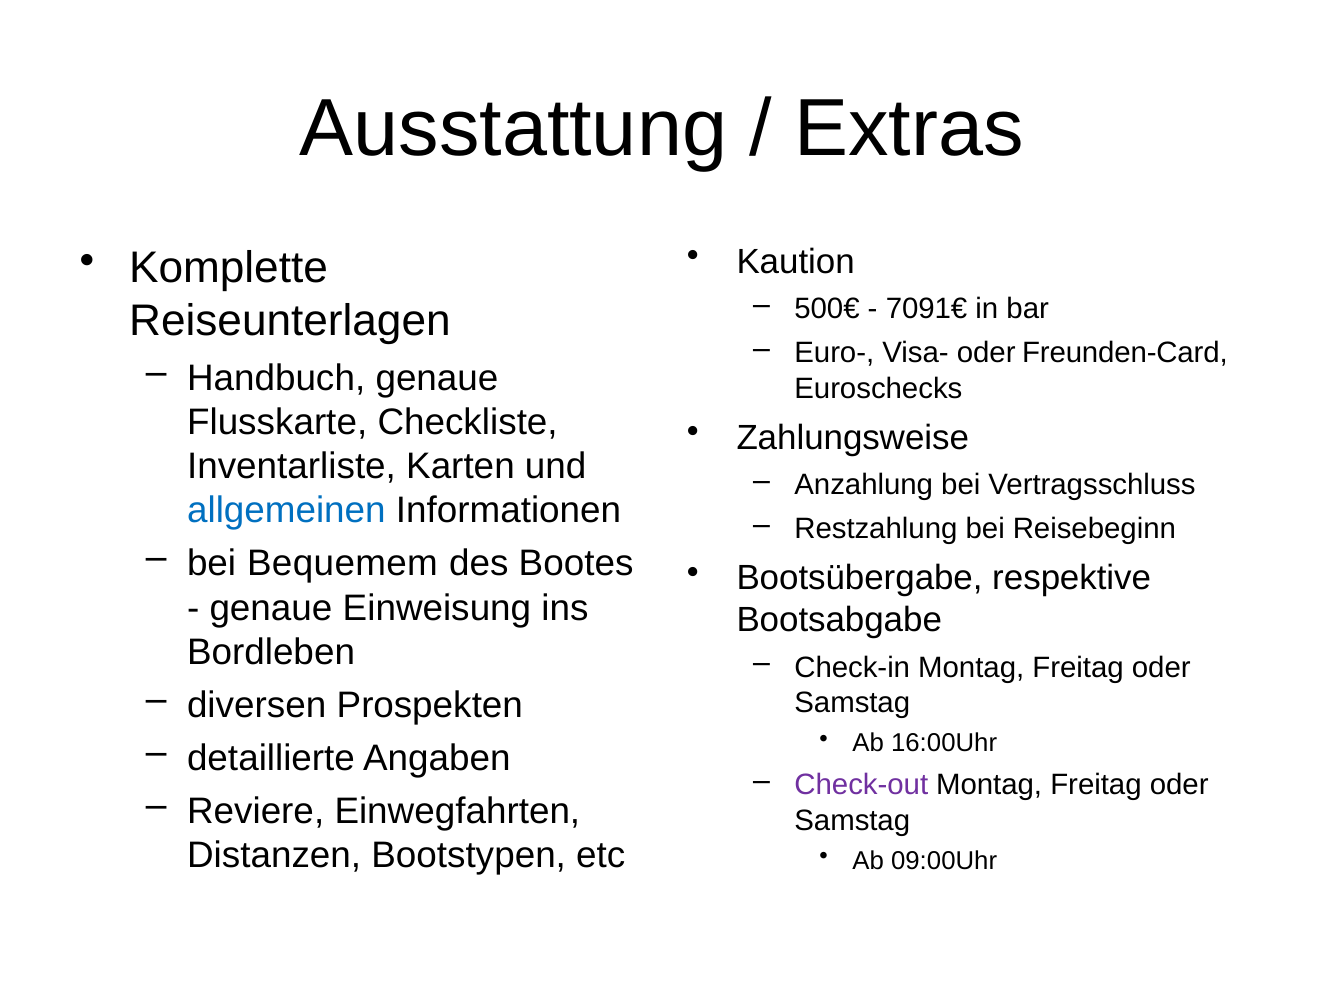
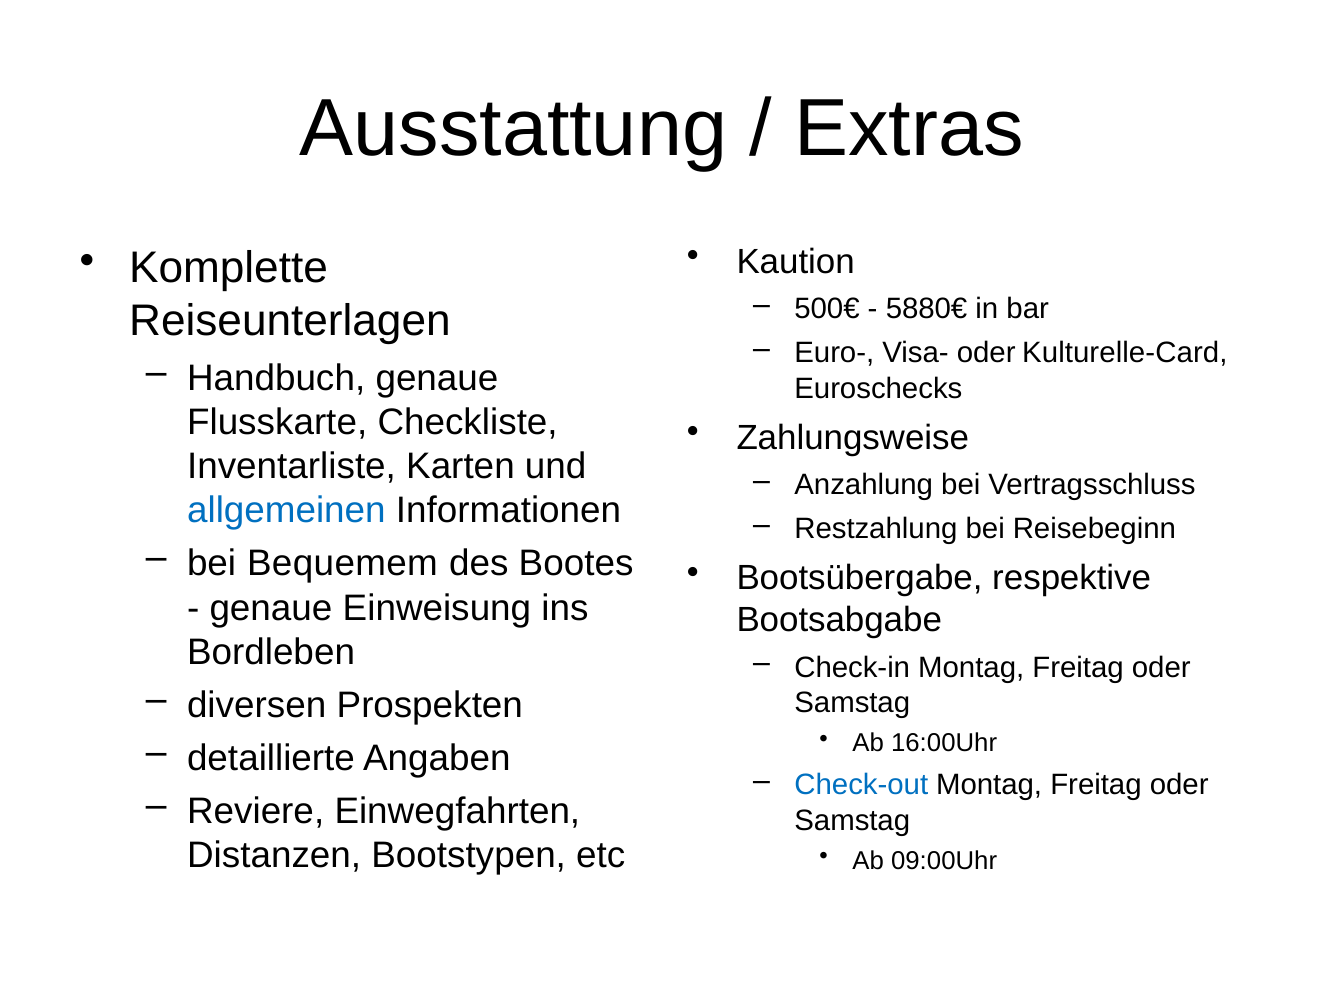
7091€: 7091€ -> 5880€
Freunden-Card: Freunden-Card -> Kulturelle-Card
Check-out colour: purple -> blue
